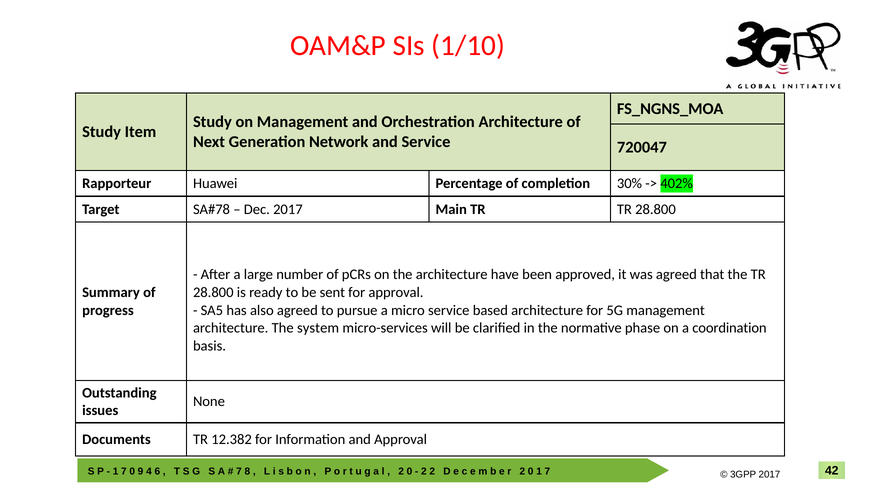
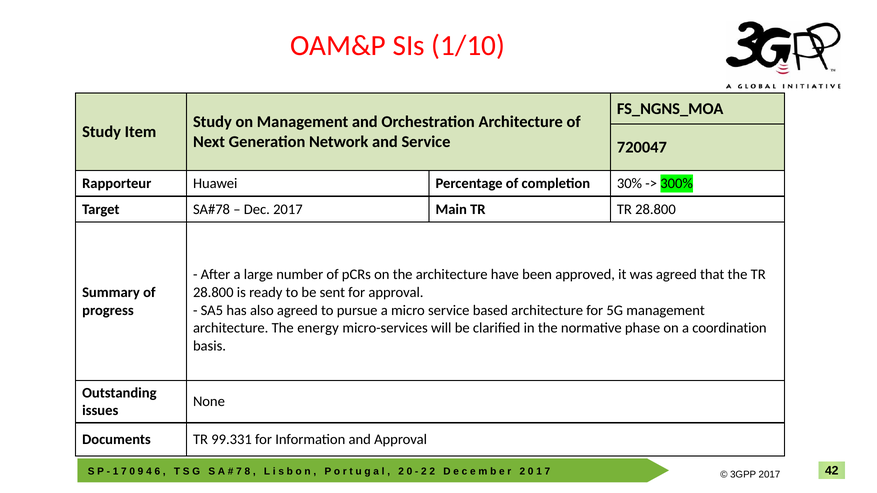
402%: 402% -> 300%
system: system -> energy
12.382: 12.382 -> 99.331
